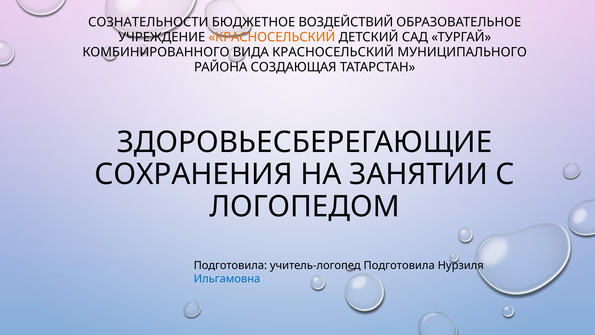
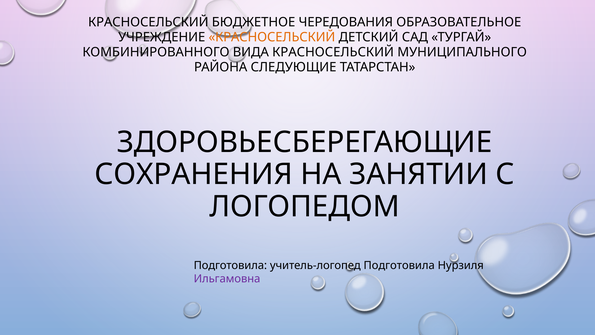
СОЗНАТЕЛЬНОСТИ at (148, 22): СОЗНАТЕЛЬНОСТИ -> КРАСНОСЕЛЬСКИЙ
ВОЗДЕЙСТВИЙ: ВОЗДЕЙСТВИЙ -> ЧЕРЕДОВАНИЯ
СОЗДАЮЩАЯ: СОЗДАЮЩАЯ -> СЛЕДУЮЩИЕ
Ильгамовна colour: blue -> purple
